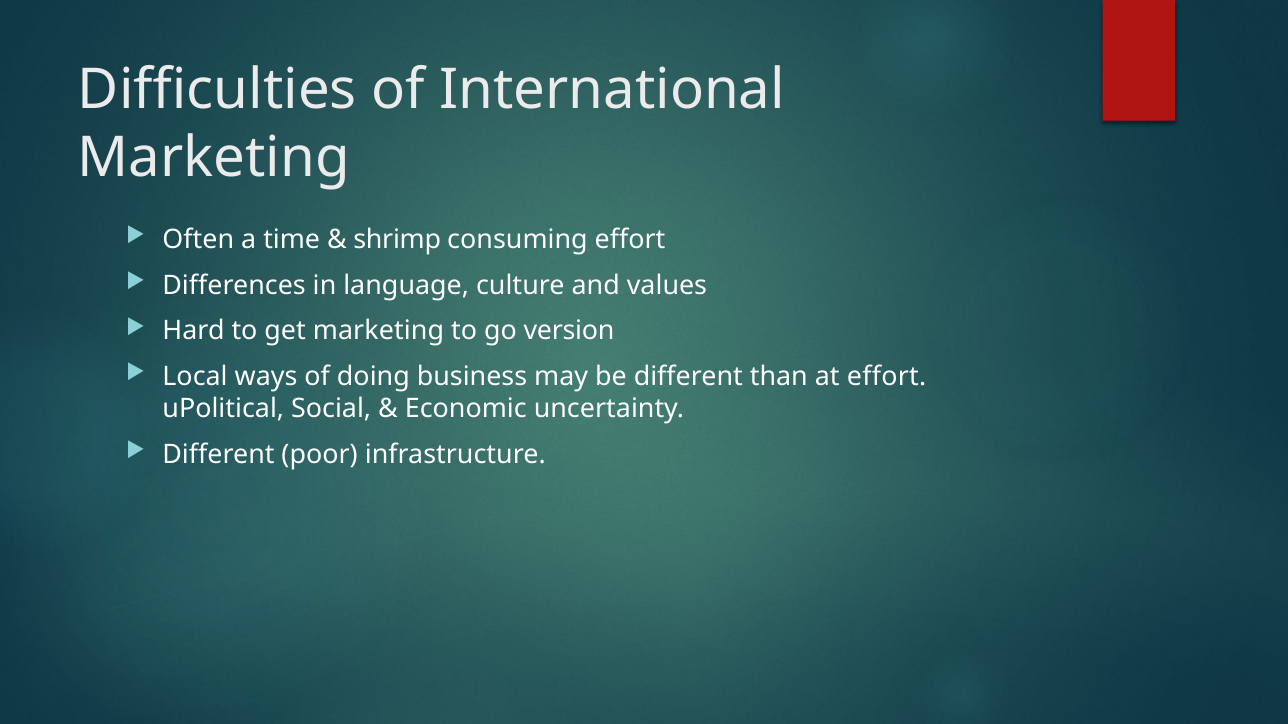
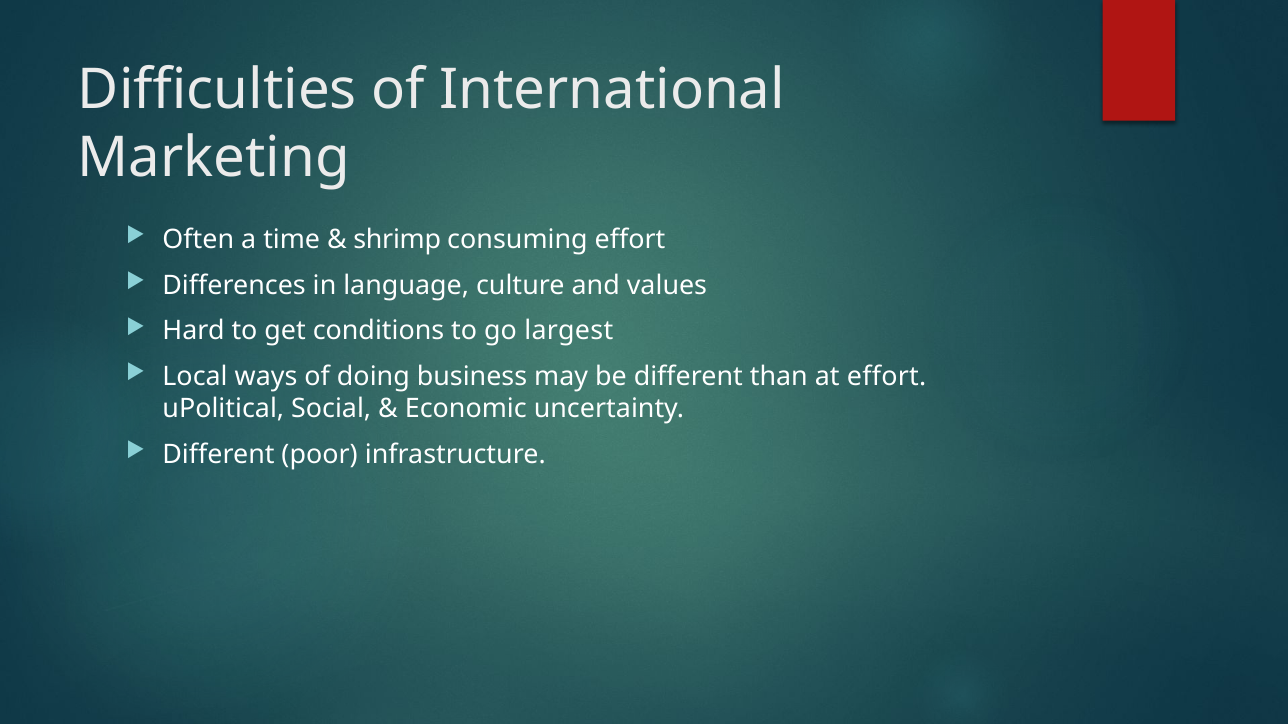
get marketing: marketing -> conditions
version: version -> largest
